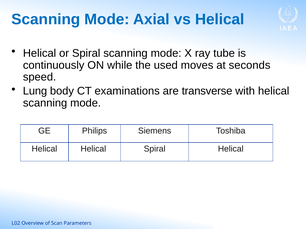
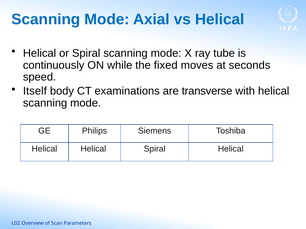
used: used -> fixed
Lung: Lung -> Itself
